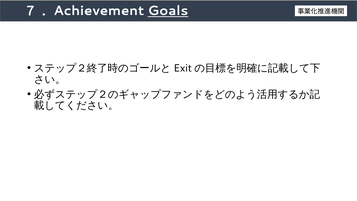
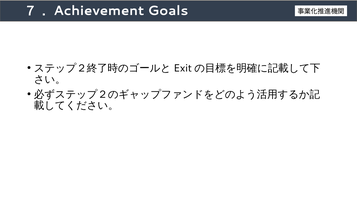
Goals underline: present -> none
